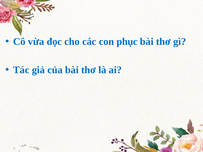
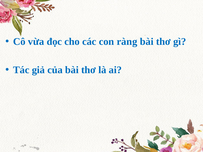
phục: phục -> ràng
